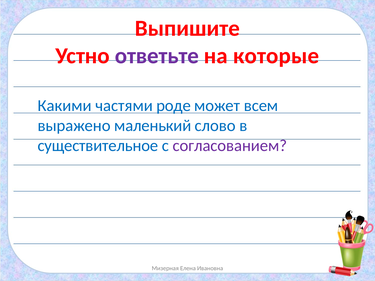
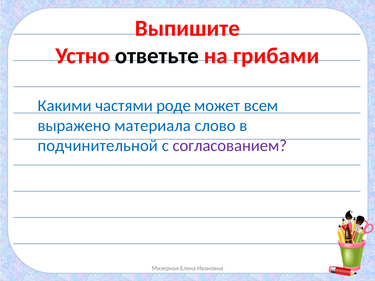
ответьте colour: purple -> black
которые: которые -> грибами
маленький: маленький -> материала
существительное: существительное -> подчинительной
